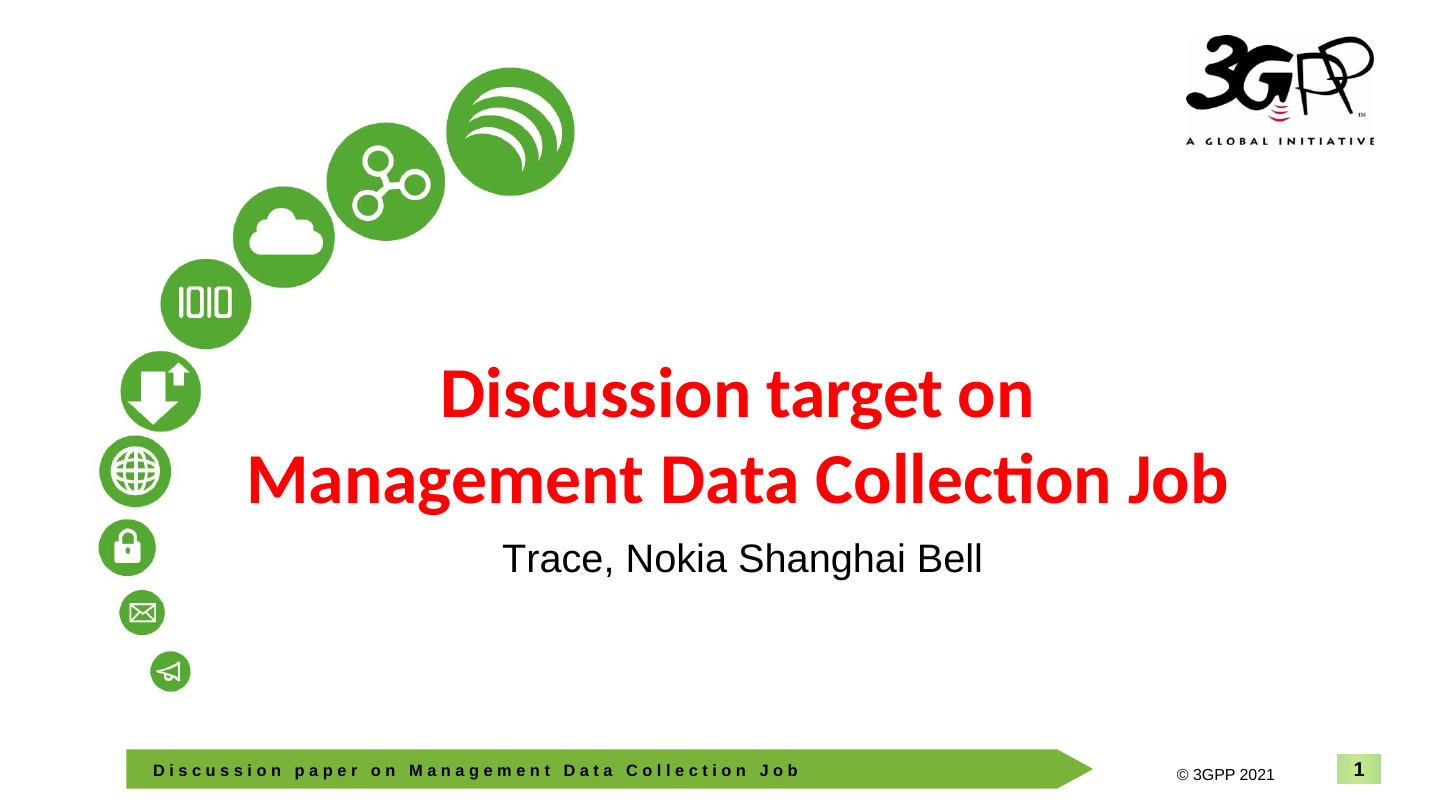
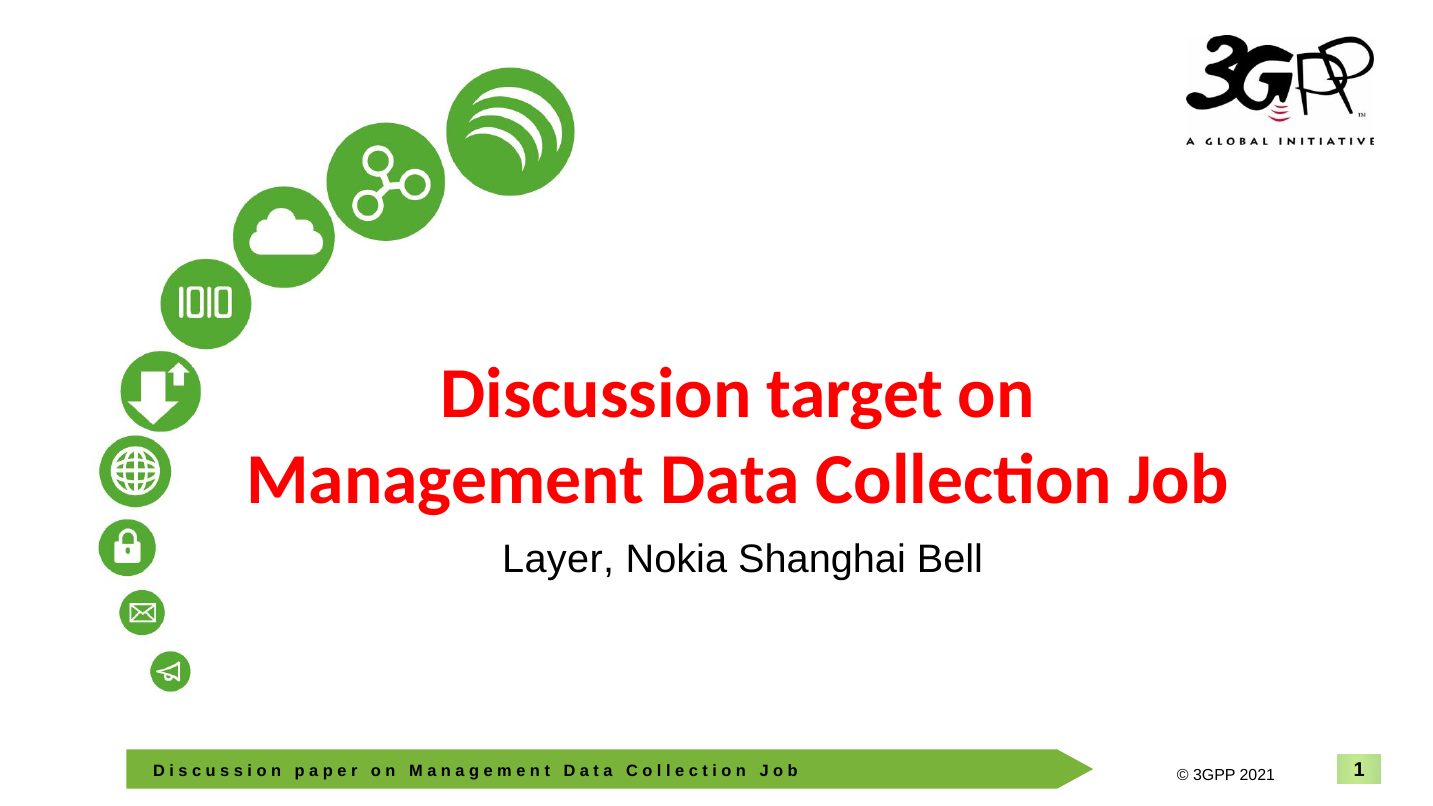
Trace: Trace -> Layer
